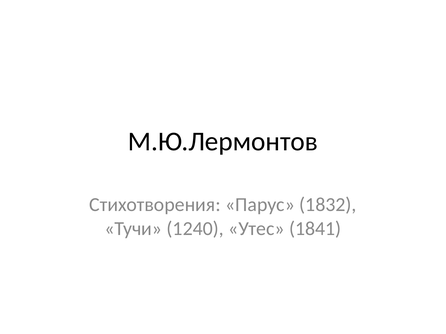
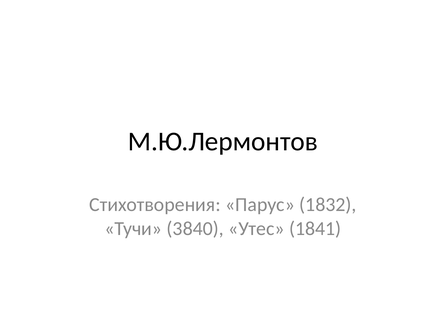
1240: 1240 -> 3840
